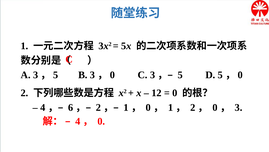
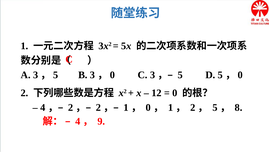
6 at (71, 107): 6 -> 2
0 at (215, 107): 0 -> 5
3 at (239, 107): 3 -> 8
0 at (101, 121): 0 -> 9
